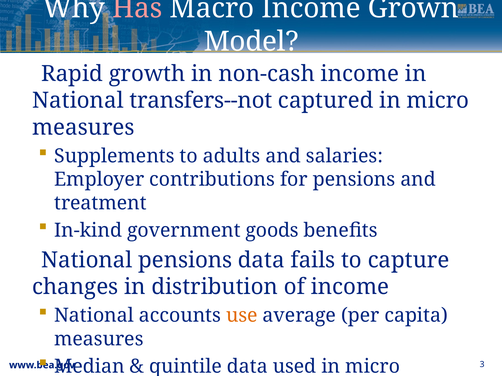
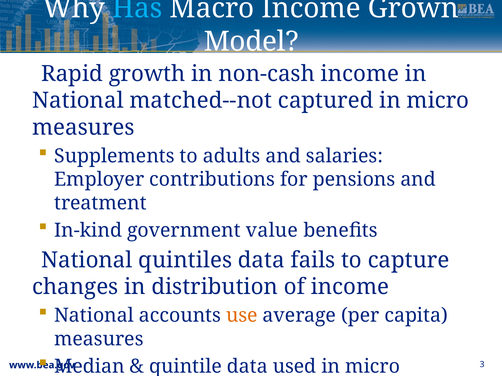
Has colour: pink -> light blue
transfers--not: transfers--not -> matched--not
goods: goods -> value
National pensions: pensions -> quintiles
